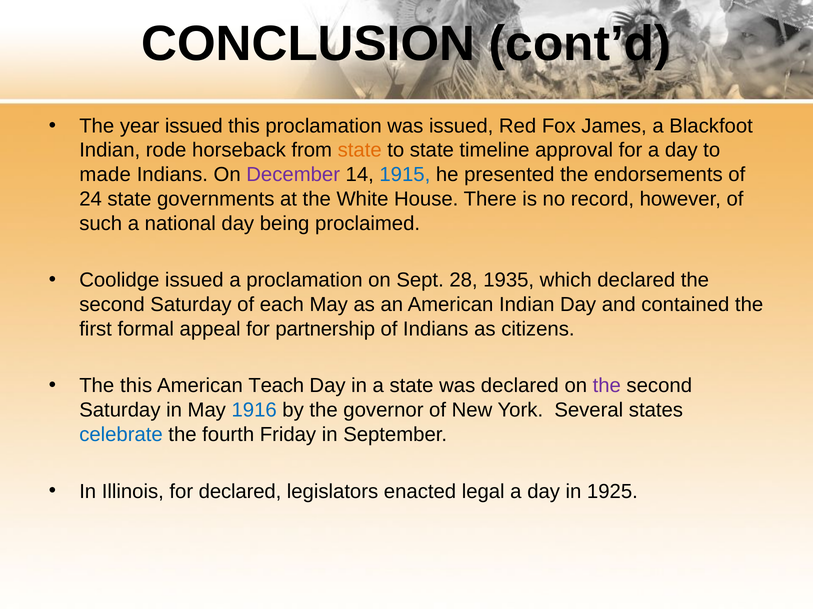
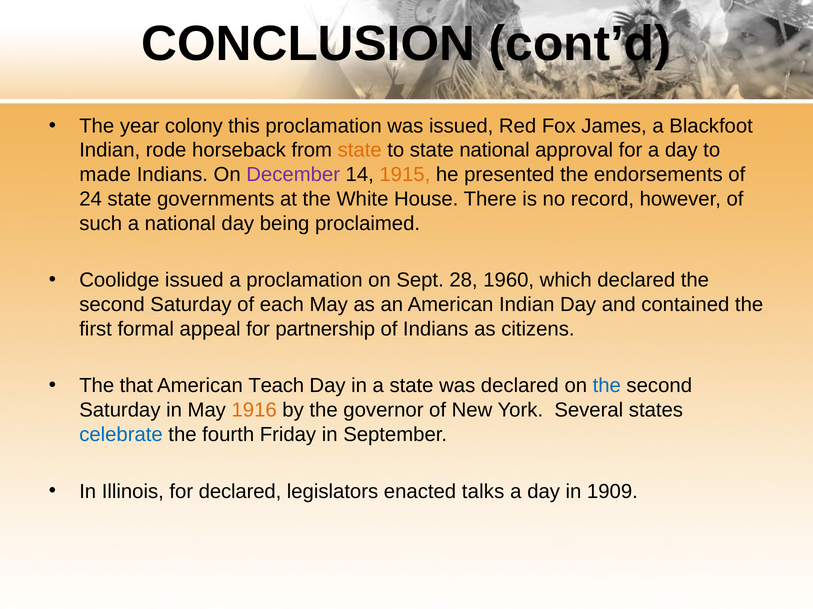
year issued: issued -> colony
state timeline: timeline -> national
1915 colour: blue -> orange
1935: 1935 -> 1960
The this: this -> that
the at (607, 386) colour: purple -> blue
1916 colour: blue -> orange
legal: legal -> talks
1925: 1925 -> 1909
